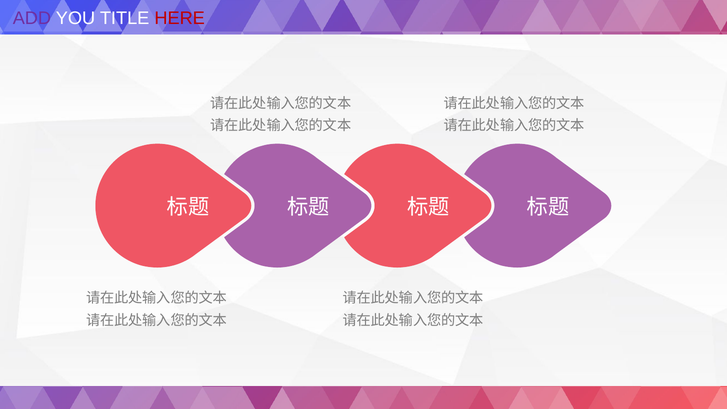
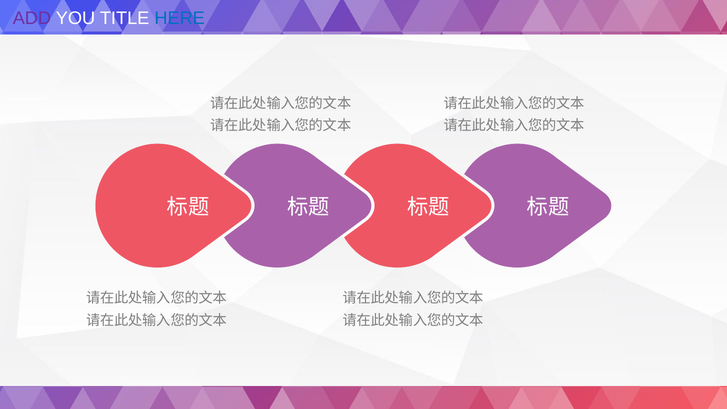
HERE colour: red -> blue
